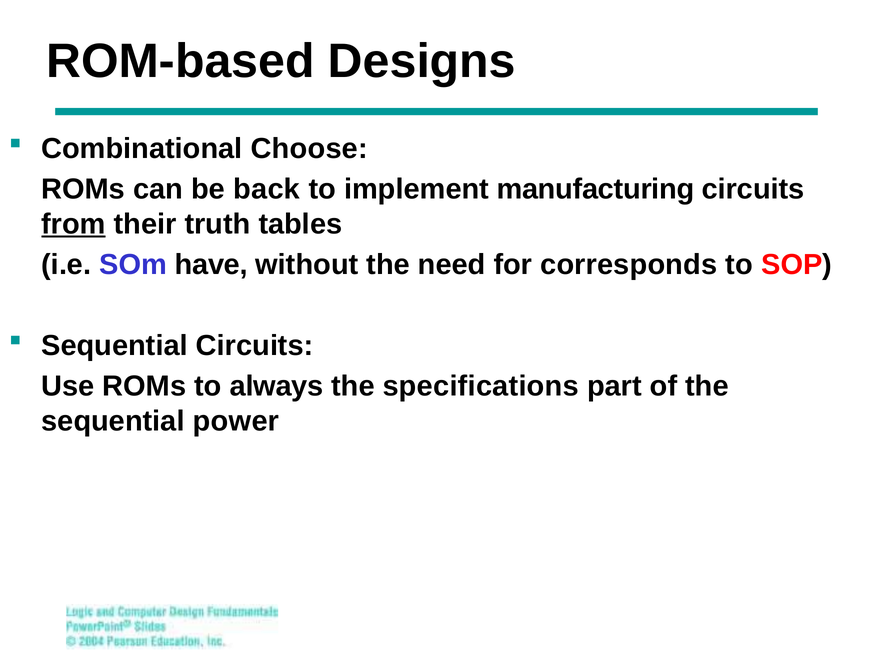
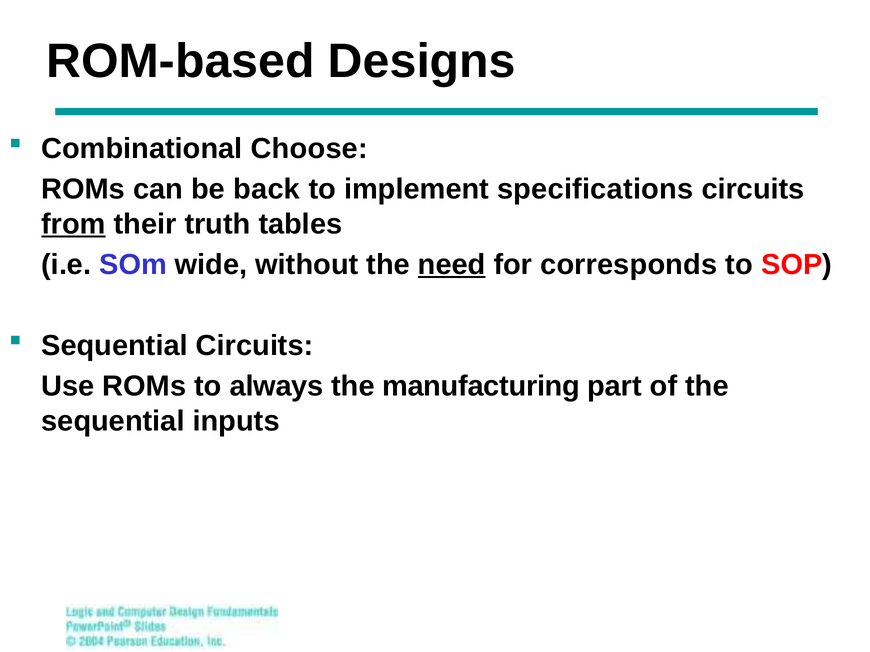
manufacturing: manufacturing -> specifications
have: have -> wide
need underline: none -> present
specifications: specifications -> manufacturing
power: power -> inputs
